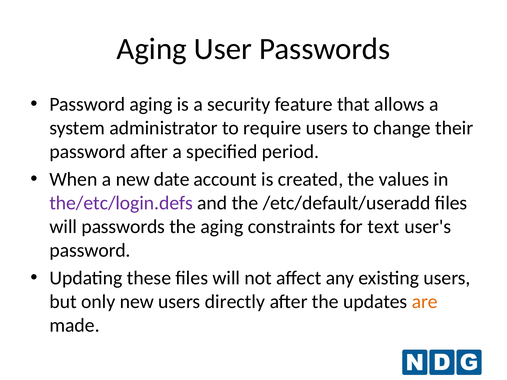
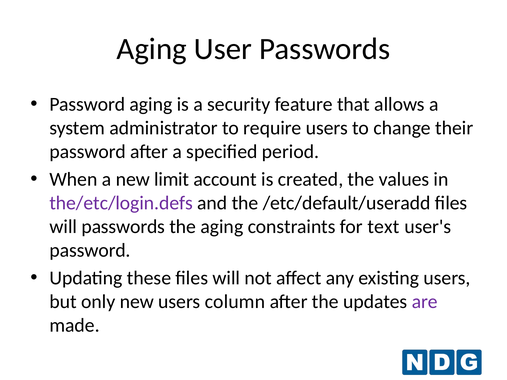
date: date -> limit
directly: directly -> column
are colour: orange -> purple
